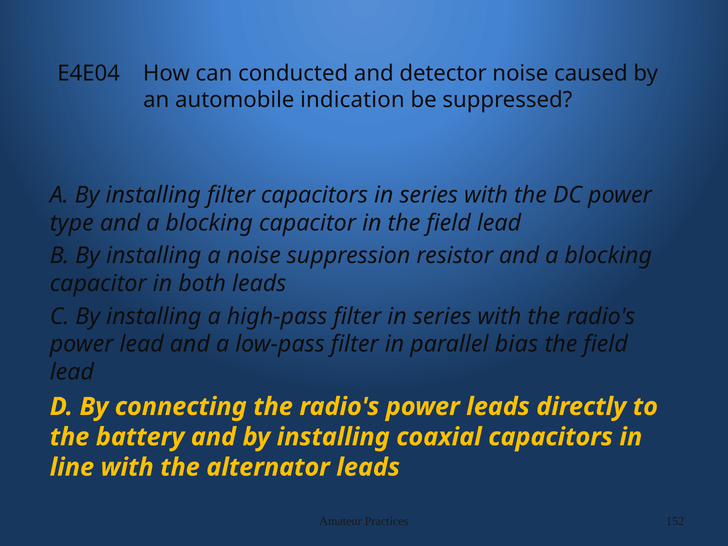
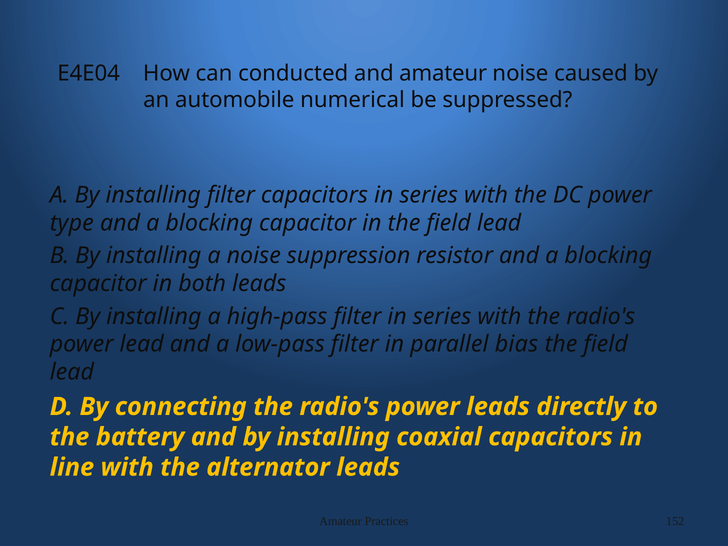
and detector: detector -> amateur
indication: indication -> numerical
